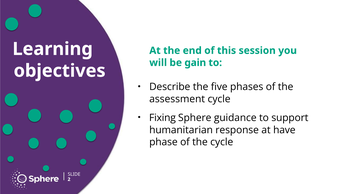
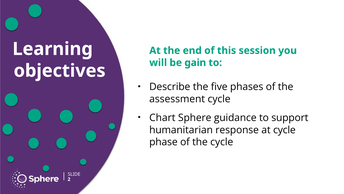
Fixing: Fixing -> Chart
at have: have -> cycle
